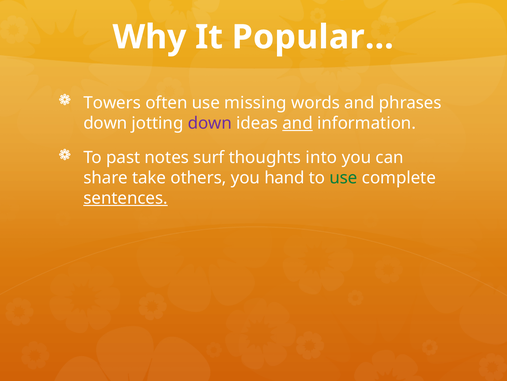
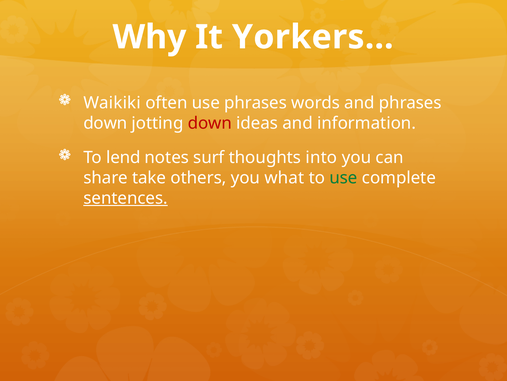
Popular…: Popular… -> Yorkers…
Towers: Towers -> Waikiki
use missing: missing -> phrases
down at (210, 123) colour: purple -> red
and at (298, 123) underline: present -> none
past: past -> lend
hand: hand -> what
